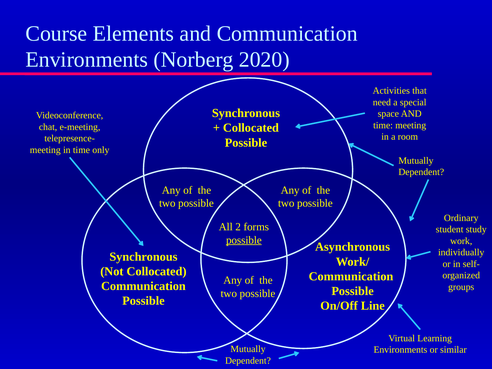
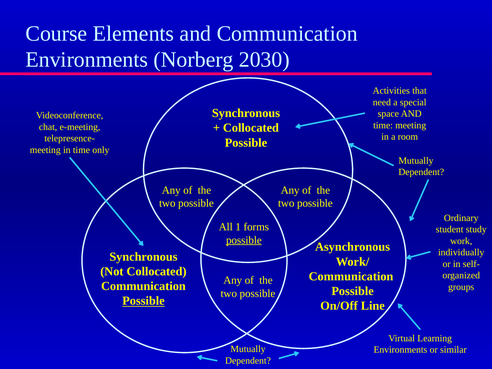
2020: 2020 -> 2030
2: 2 -> 1
Possible at (143, 301) underline: none -> present
